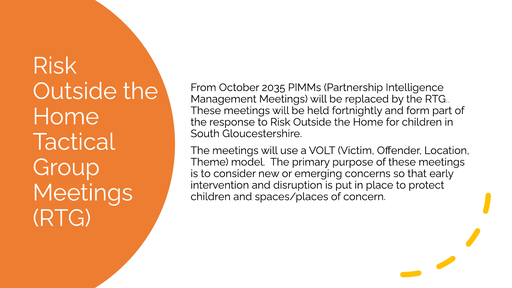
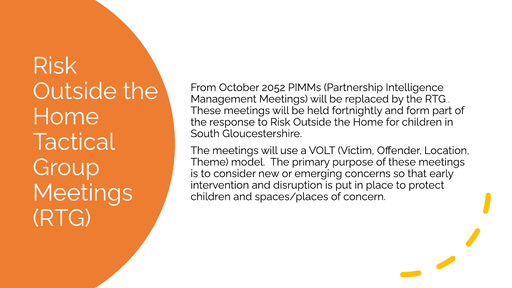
2035: 2035 -> 2052
